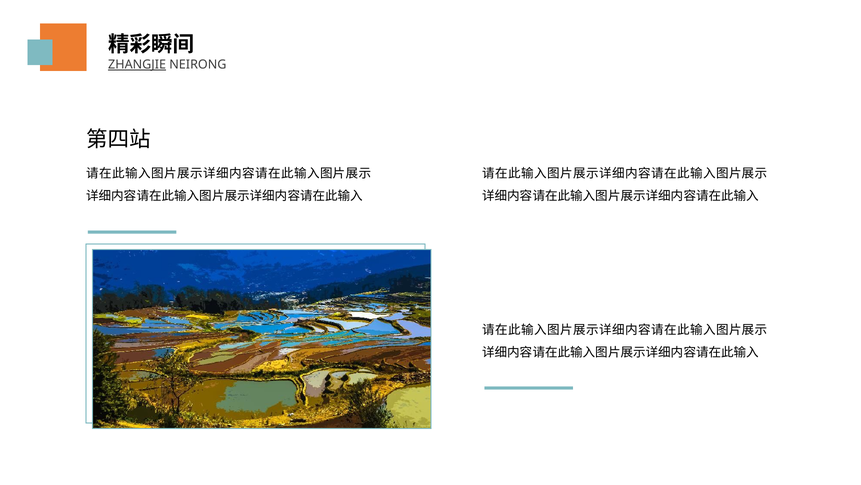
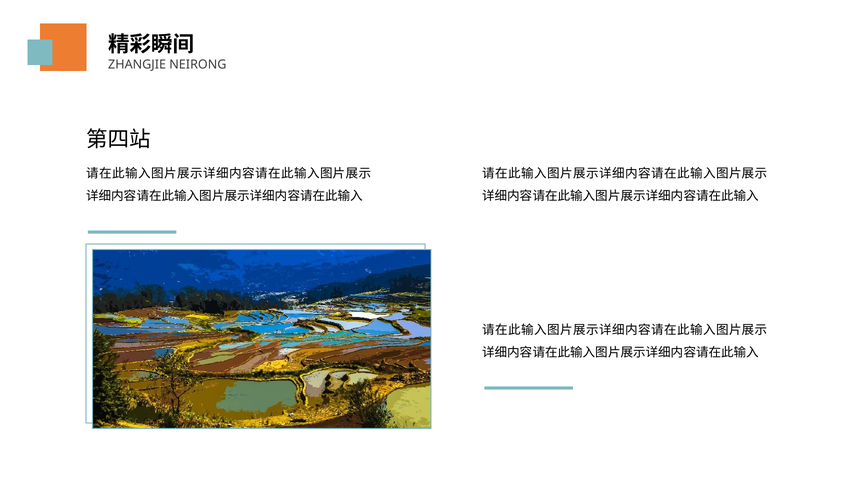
ZHANGJIE underline: present -> none
